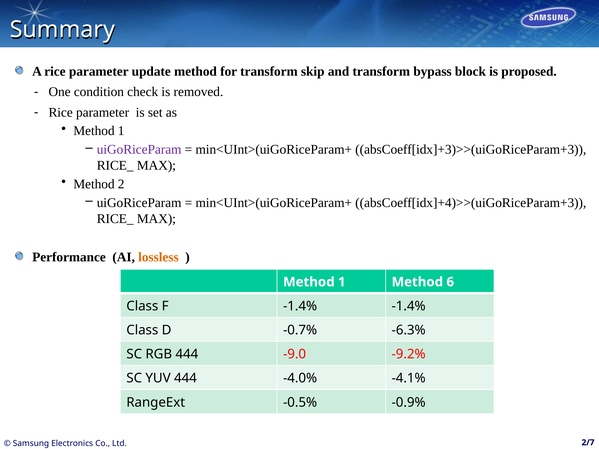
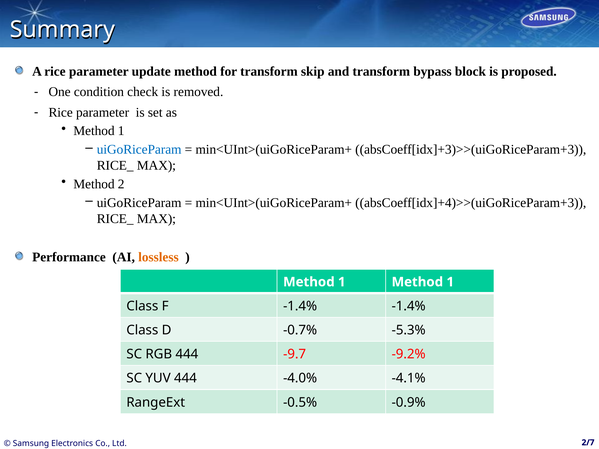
uiGoRiceParam at (139, 150) colour: purple -> blue
1 Method 6: 6 -> 1
-6.3%: -6.3% -> -5.3%
-9.0: -9.0 -> -9.7
